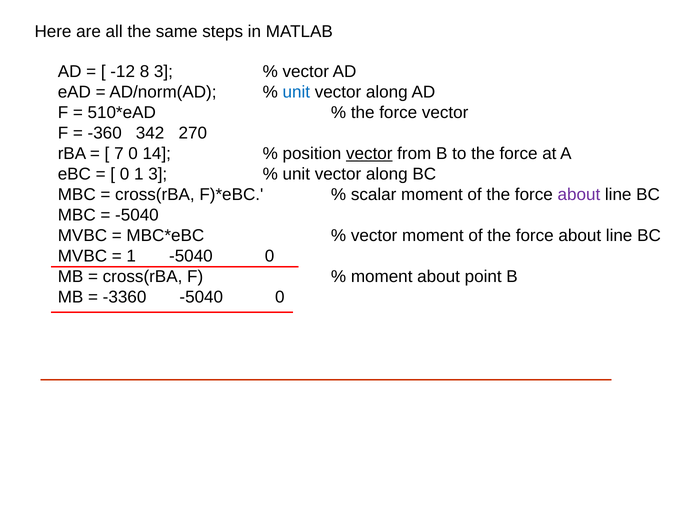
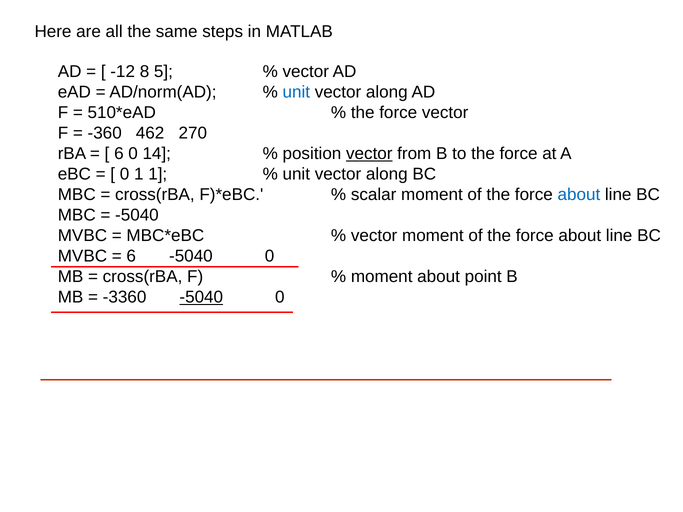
8 3: 3 -> 5
342: 342 -> 462
7 at (119, 154): 7 -> 6
1 3: 3 -> 1
about at (579, 195) colour: purple -> blue
1 at (131, 256): 1 -> 6
-5040 at (201, 297) underline: none -> present
